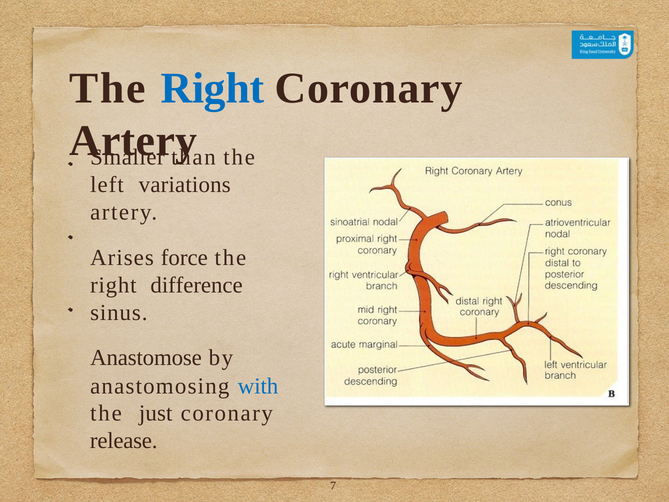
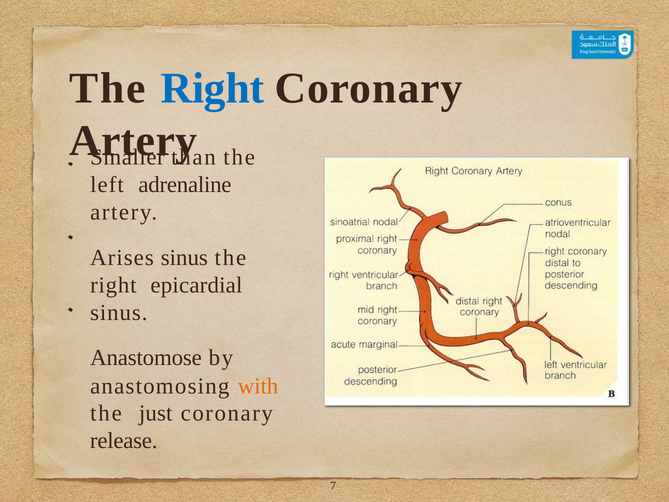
variations: variations -> adrenaline
Arises force: force -> sinus
difference: difference -> epicardial
with colour: blue -> orange
